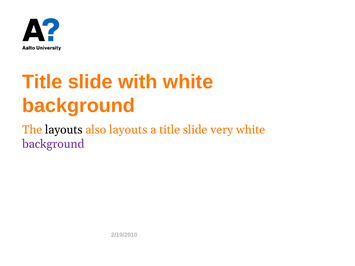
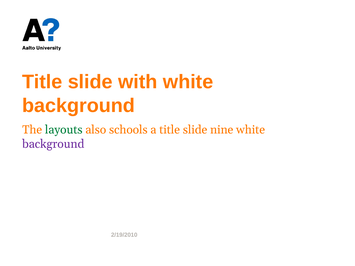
layouts at (64, 130) colour: black -> green
also layouts: layouts -> schools
very: very -> nine
